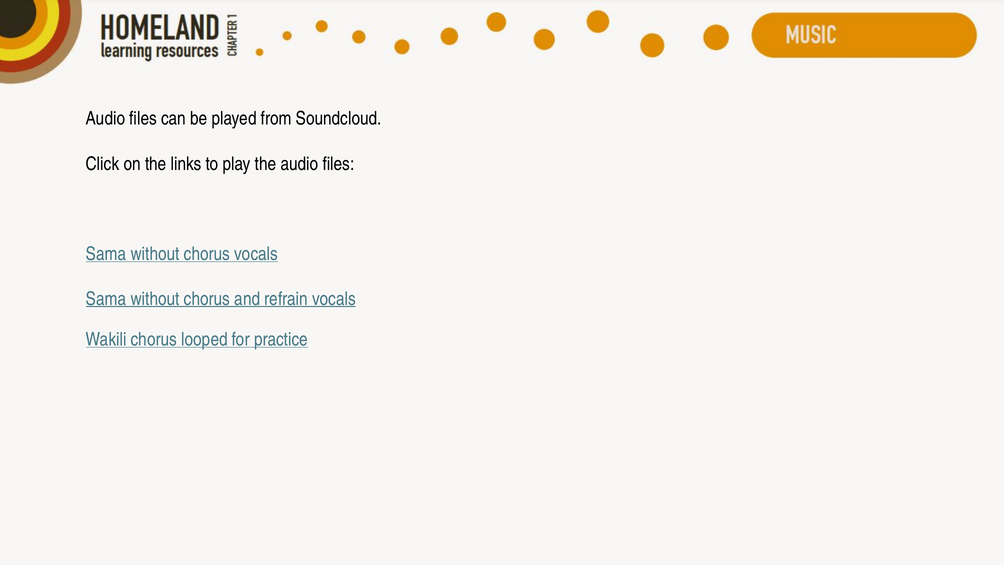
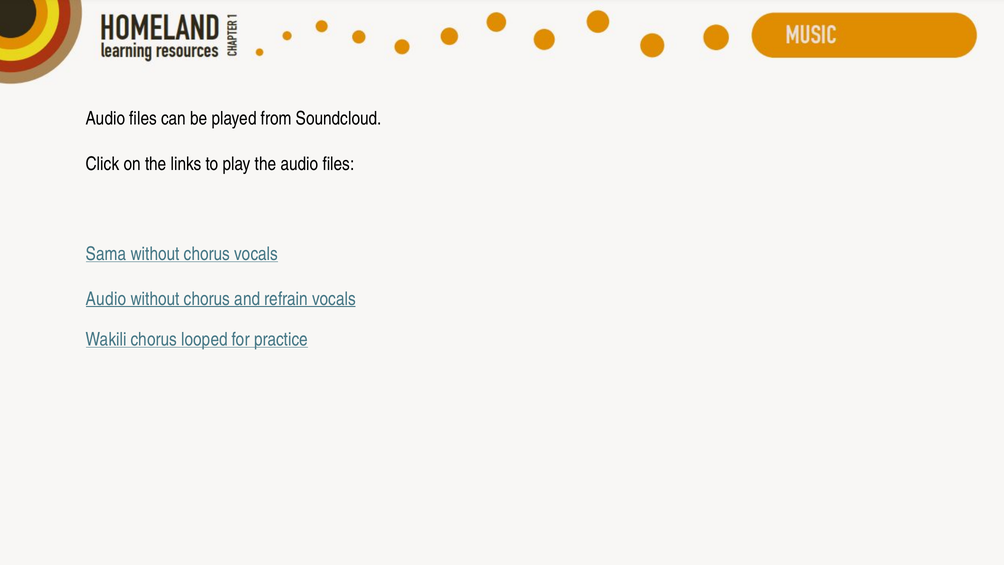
Sama at (106, 299): Sama -> Audio
